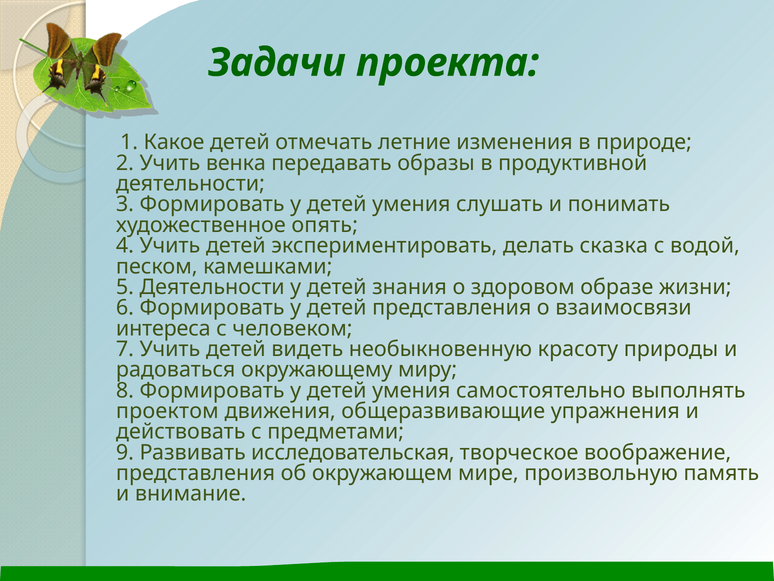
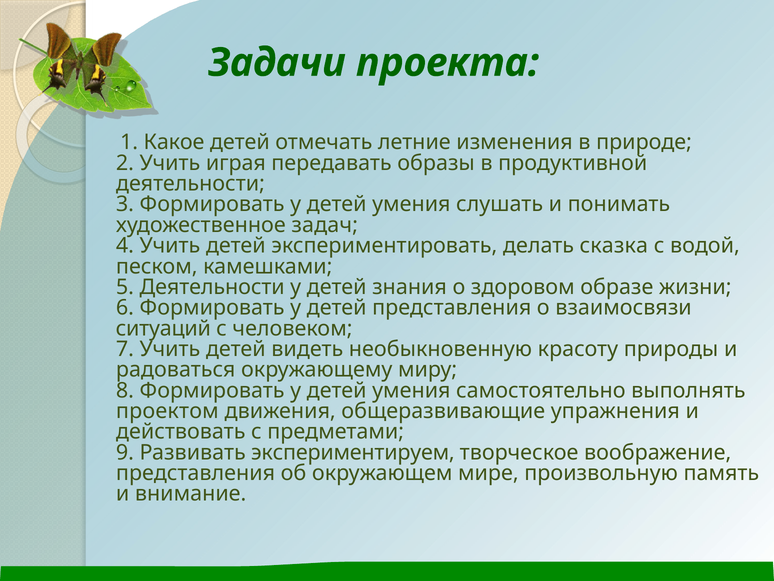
венка: венка -> играя
опять: опять -> задач
интереса: интереса -> ситуаций
исследовательская: исследовательская -> экспериментируем
